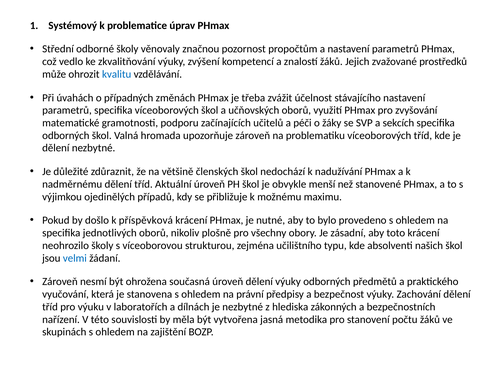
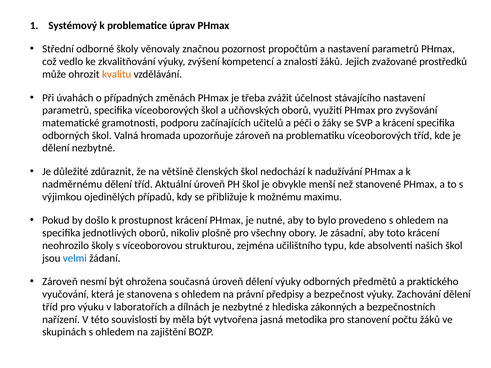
kvalitu colour: blue -> orange
a sekcích: sekcích -> krácení
příspěvková: příspěvková -> prostupnost
